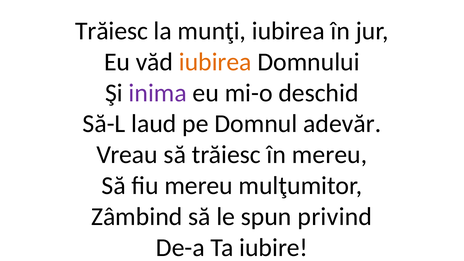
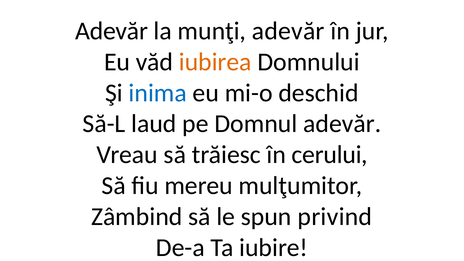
Trăiesc at (112, 31): Trăiesc -> Adevăr
munţi iubirea: iubirea -> adevăr
inima colour: purple -> blue
în mereu: mereu -> cerului
